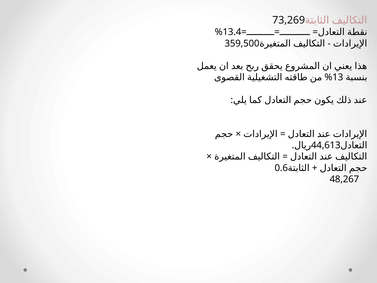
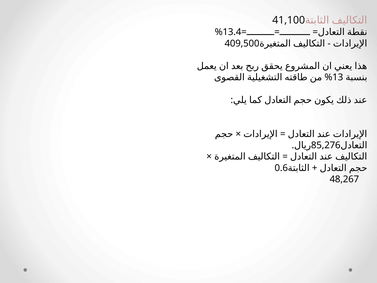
73,269: 73,269 -> 41,100
359,500: 359,500 -> 409,500
44,613: 44,613 -> 85,276
